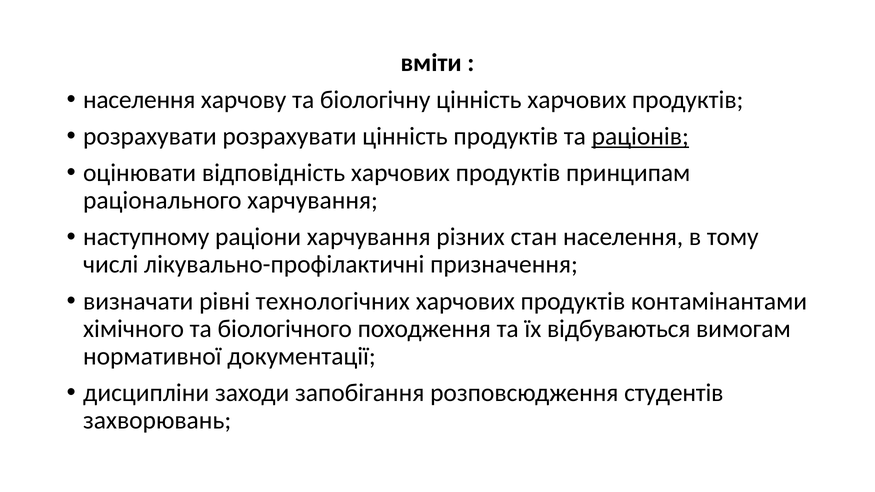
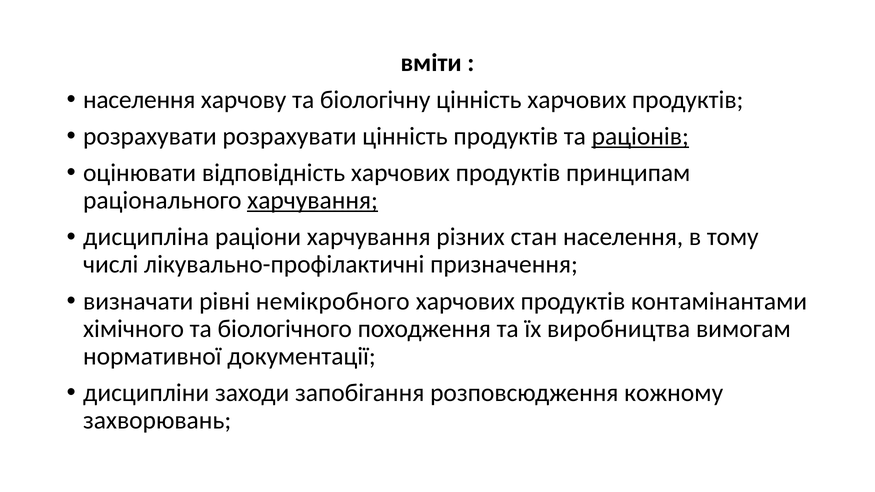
харчування at (313, 201) underline: none -> present
наступному: наступному -> дисципліна
технологічних: технологічних -> немікробного
відбуваються: відбуваються -> виробництва
студентів: студентів -> кожному
